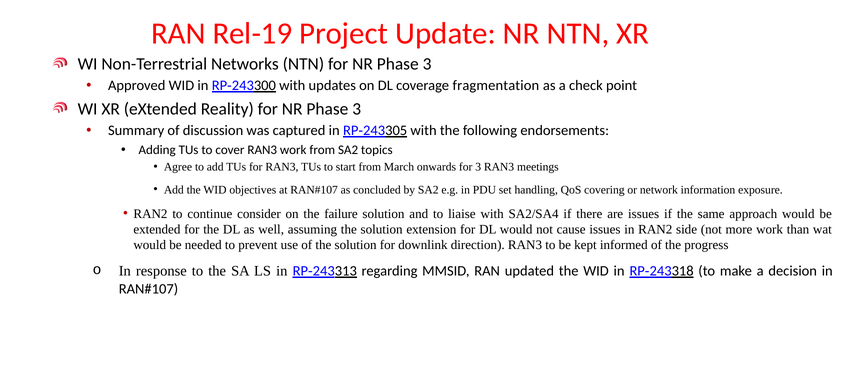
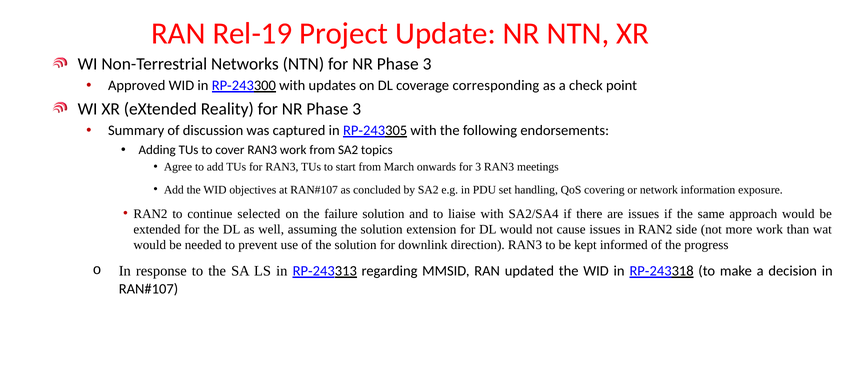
fragmentation: fragmentation -> corresponding
consider: consider -> selected
